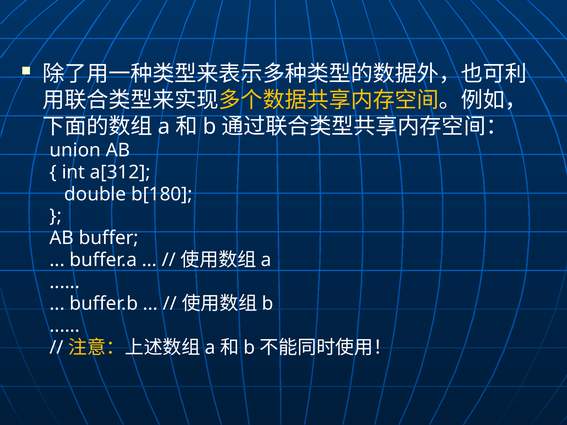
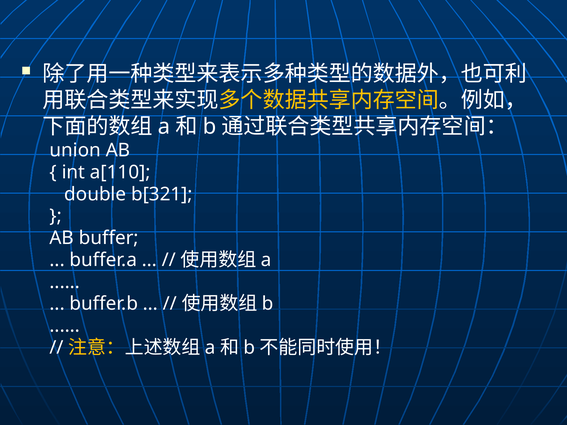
a[312: a[312 -> a[110
b[180: b[180 -> b[321
